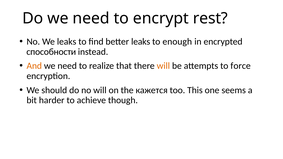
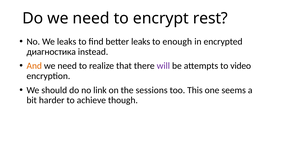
способности: способности -> диагностика
will at (163, 66) colour: orange -> purple
force: force -> video
no will: will -> link
кажется: кажется -> sessions
